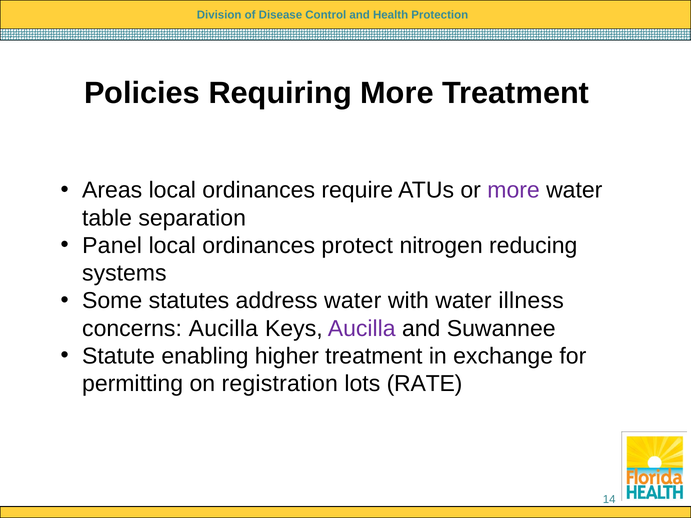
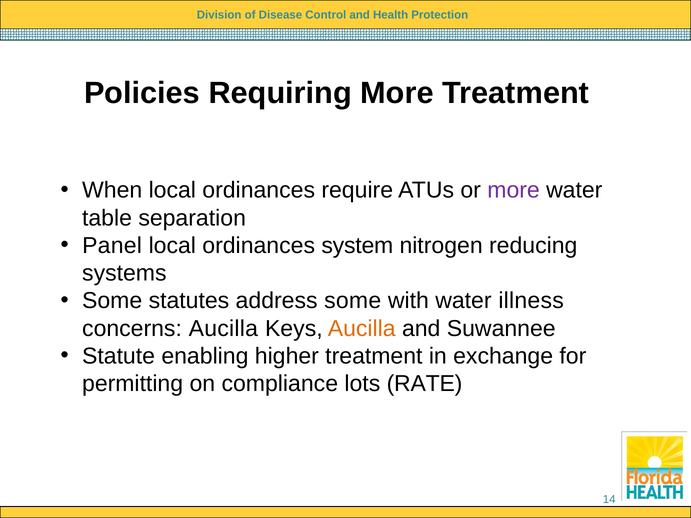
Areas: Areas -> When
protect: protect -> system
address water: water -> some
Aucilla at (362, 329) colour: purple -> orange
registration: registration -> compliance
